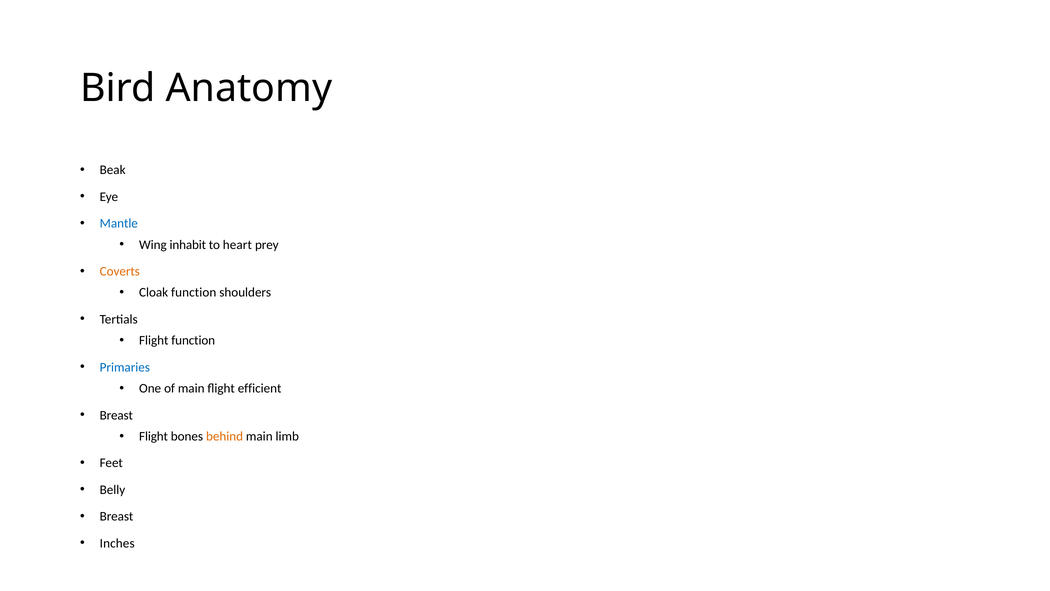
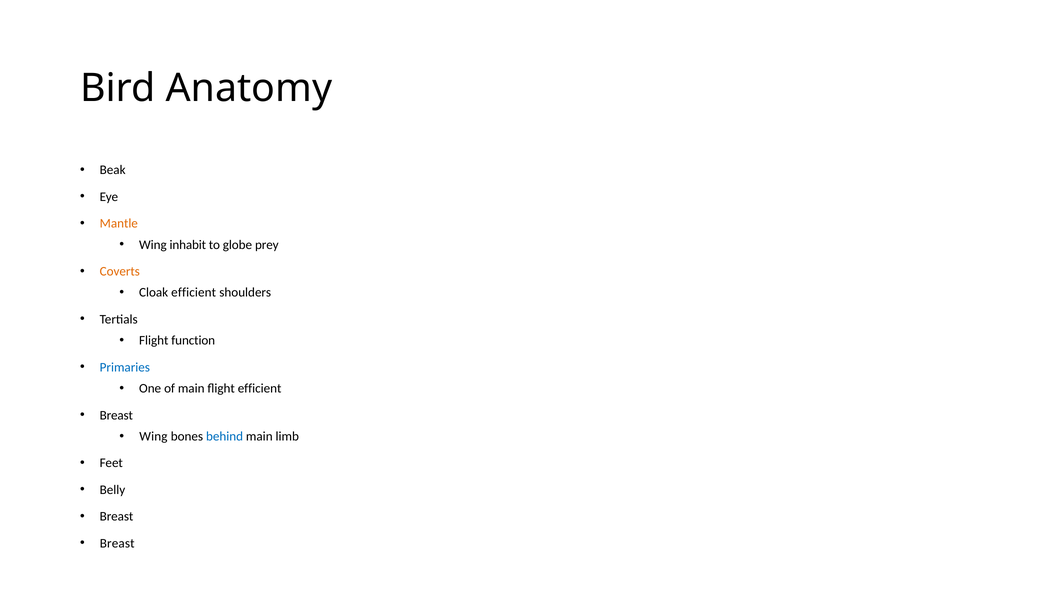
Mantle colour: blue -> orange
heart: heart -> globe
Cloak function: function -> efficient
Flight at (154, 436): Flight -> Wing
behind colour: orange -> blue
Inches at (117, 543): Inches -> Breast
